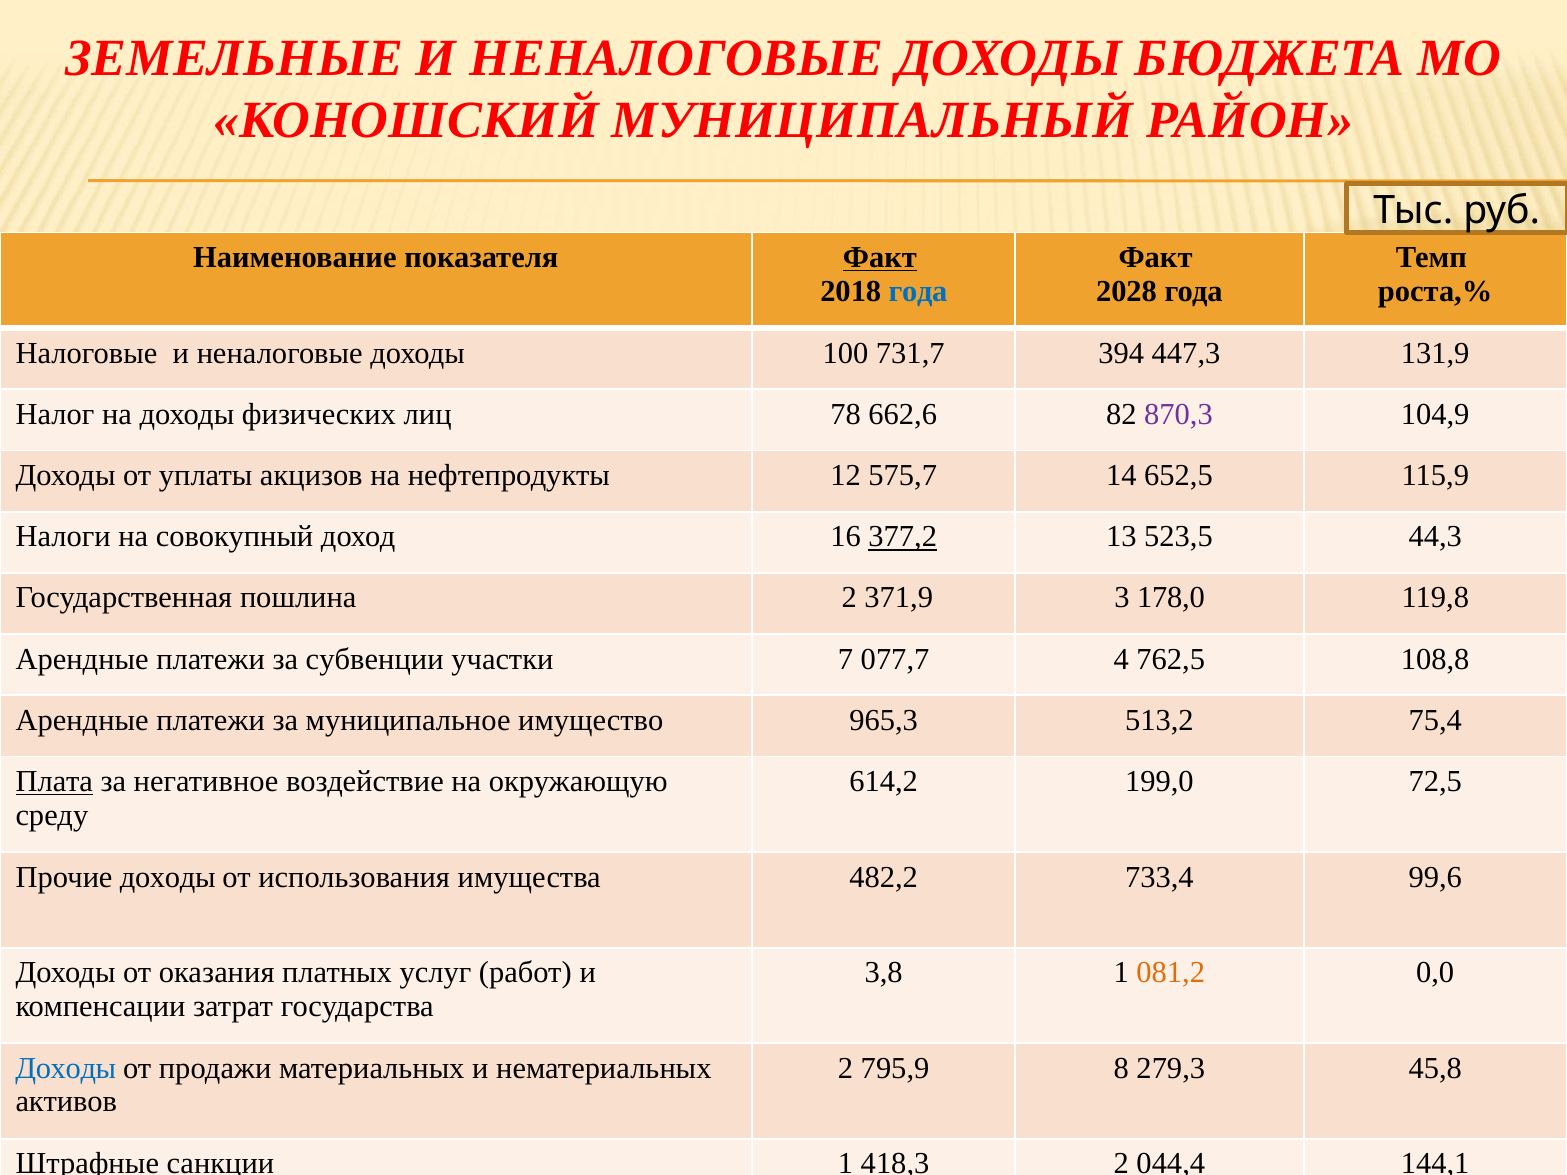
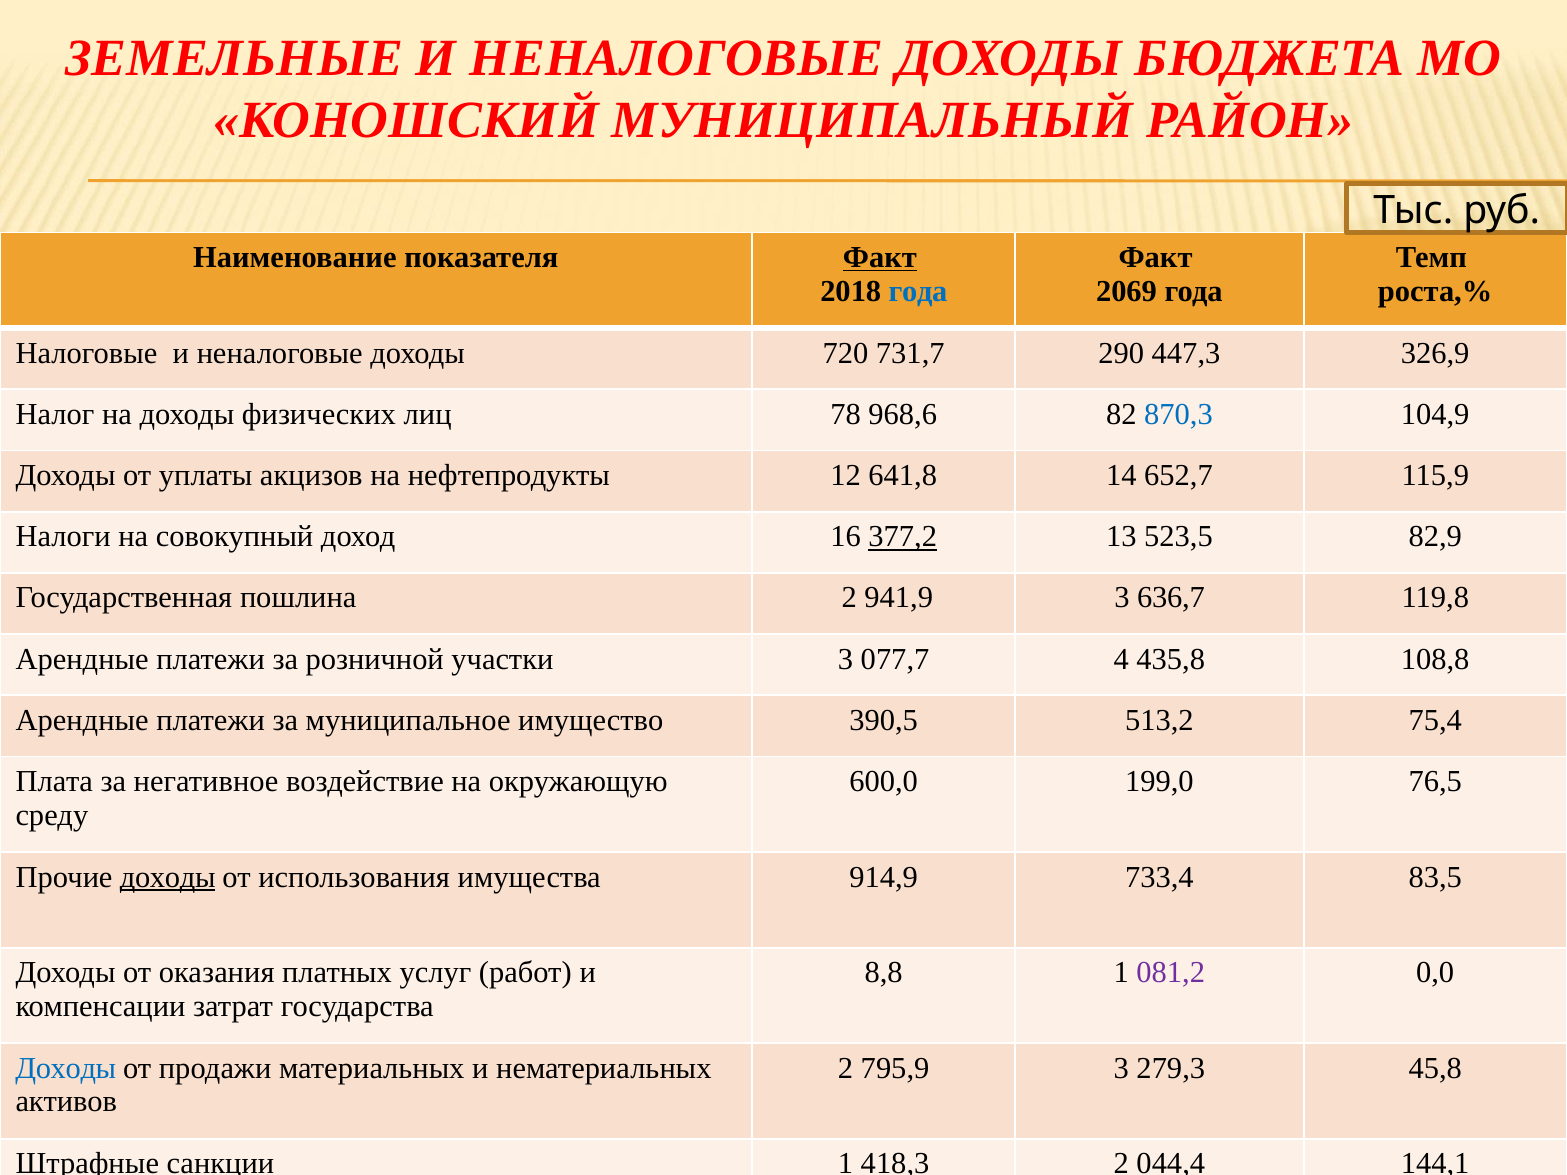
2028: 2028 -> 2069
100: 100 -> 720
394: 394 -> 290
131,9: 131,9 -> 326,9
662,6: 662,6 -> 968,6
870,3 colour: purple -> blue
575,7: 575,7 -> 641,8
652,5: 652,5 -> 652,7
44,3: 44,3 -> 82,9
371,9: 371,9 -> 941,9
178,0: 178,0 -> 636,7
субвенции: субвенции -> розничной
участки 7: 7 -> 3
762,5: 762,5 -> 435,8
965,3: 965,3 -> 390,5
Плата underline: present -> none
614,2: 614,2 -> 600,0
72,5: 72,5 -> 76,5
доходы at (168, 877) underline: none -> present
482,2: 482,2 -> 914,9
99,6: 99,6 -> 83,5
3,8: 3,8 -> 8,8
081,2 colour: orange -> purple
795,9 8: 8 -> 3
